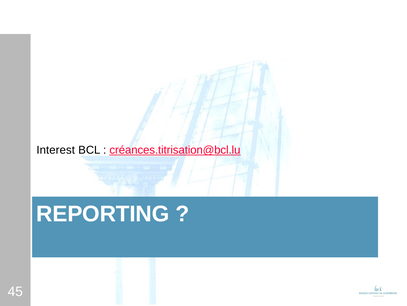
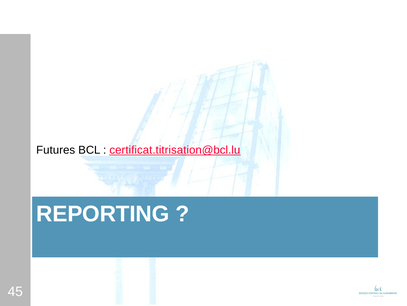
Interest: Interest -> Futures
créances.titrisation@bcl.lu: créances.titrisation@bcl.lu -> certificat.titrisation@bcl.lu
